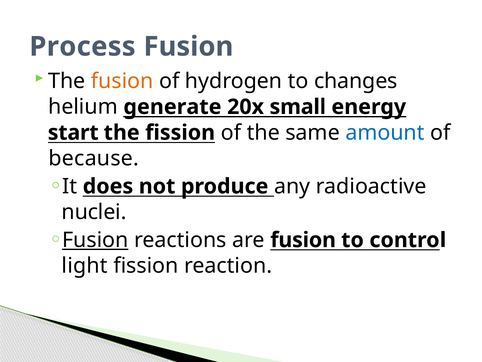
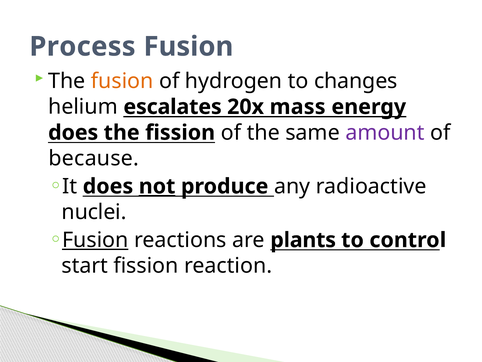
generate: generate -> escalates
small: small -> mass
start at (73, 132): start -> does
amount colour: blue -> purple
not underline: none -> present
are fusion: fusion -> plants
light: light -> start
